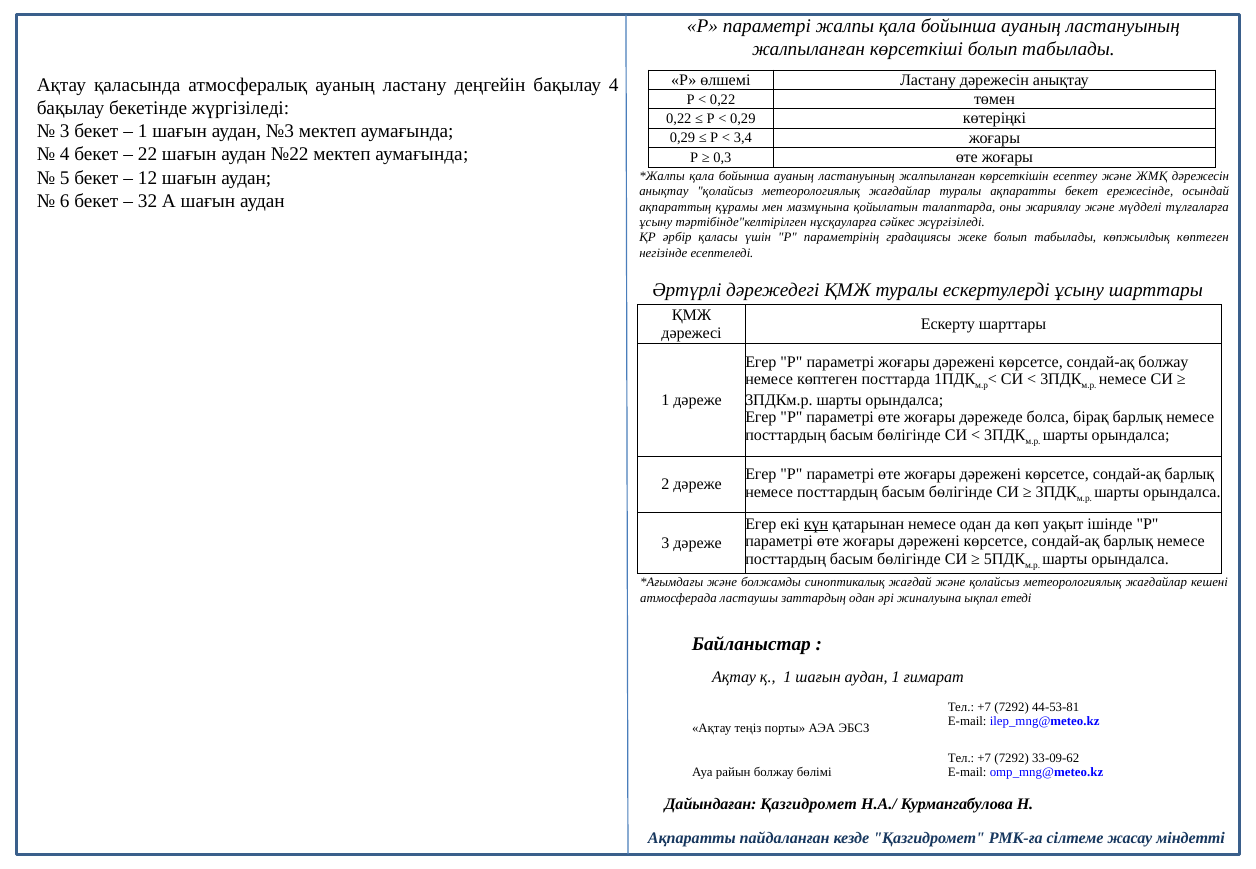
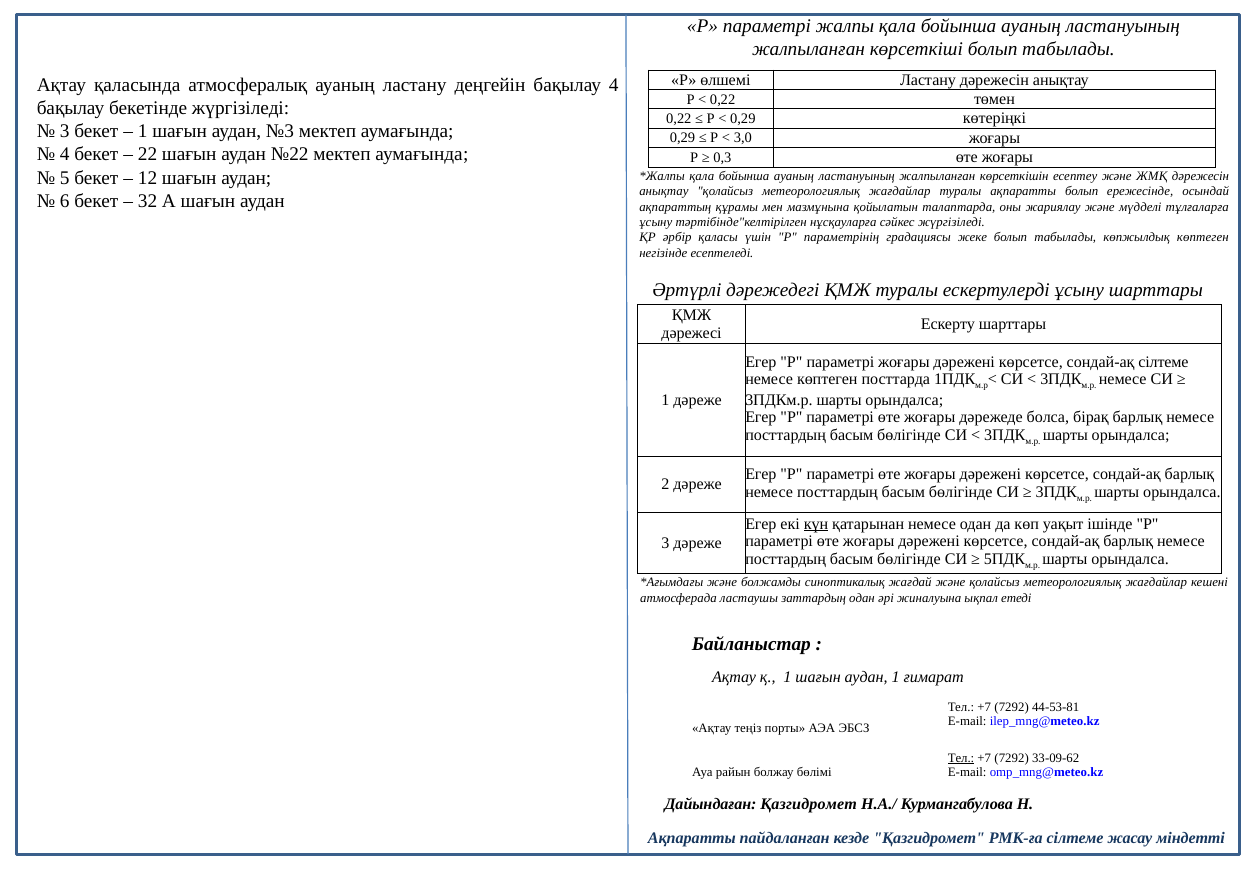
3,4: 3,4 -> 3,0
ақпаратты бекет: бекет -> болып
сондай-ақ болжау: болжау -> сілтеме
Тел at (961, 759) underline: none -> present
